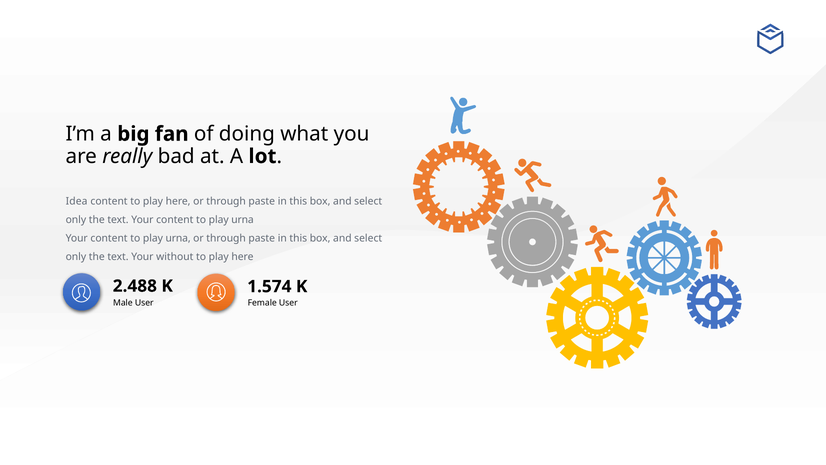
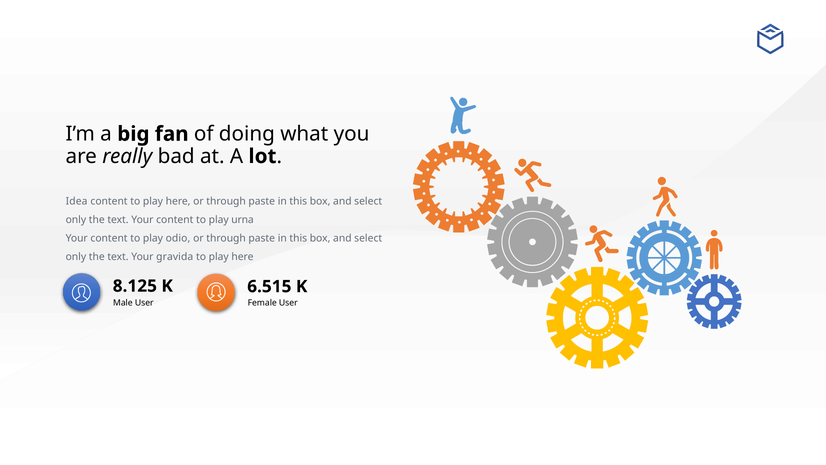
urna at (178, 238): urna -> odio
without: without -> gravida
2.488: 2.488 -> 8.125
1.574: 1.574 -> 6.515
